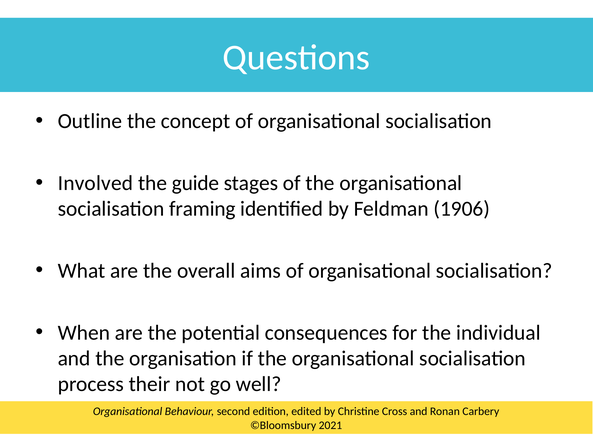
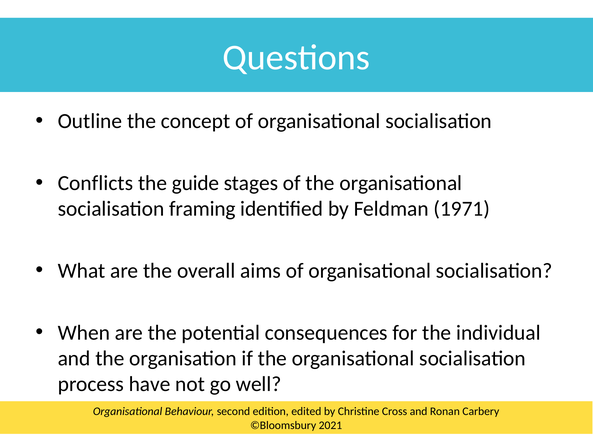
Involved: Involved -> Conflicts
1906: 1906 -> 1971
their: their -> have
